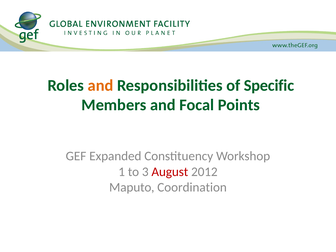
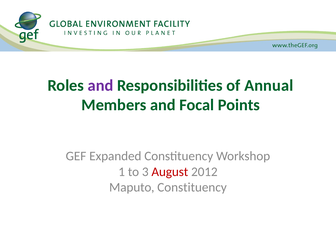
and at (100, 85) colour: orange -> purple
Specific: Specific -> Annual
Maputo Coordination: Coordination -> Constituency
